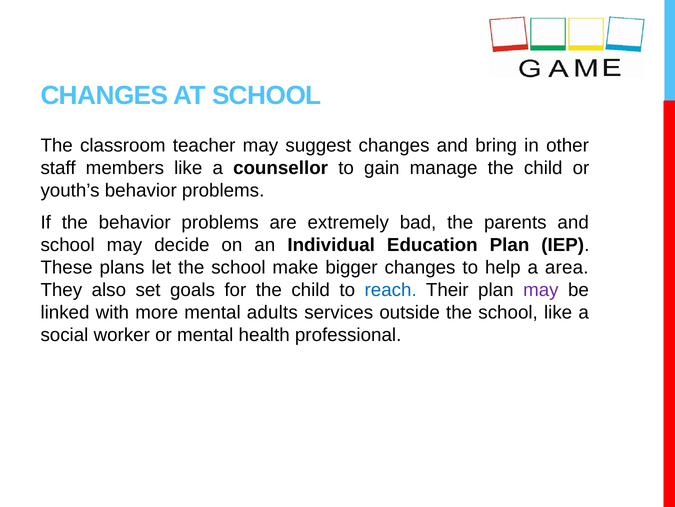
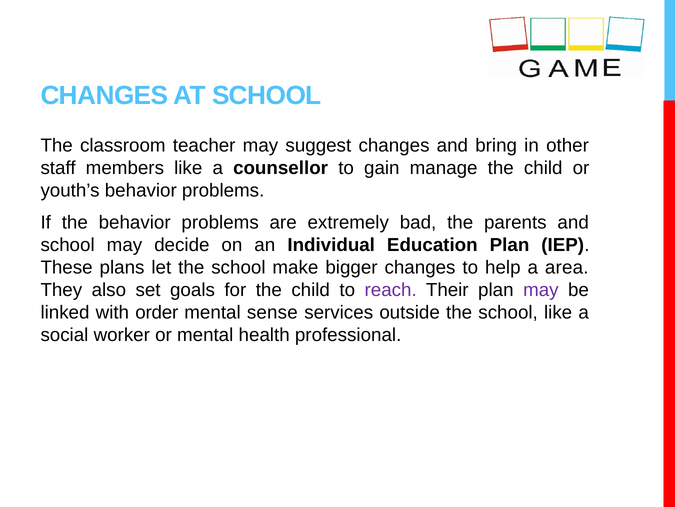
reach colour: blue -> purple
more: more -> order
adults: adults -> sense
